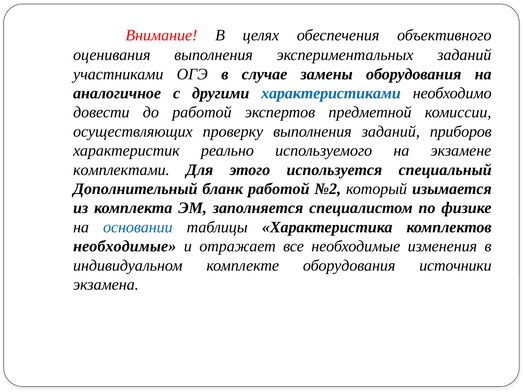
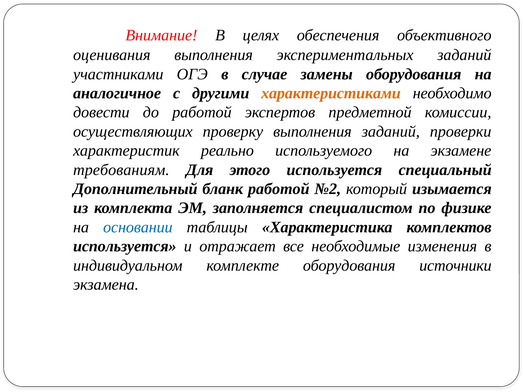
характеристиками colour: blue -> orange
приборов: приборов -> проверки
комплектами: комплектами -> требованиям
необходимые at (125, 246): необходимые -> используется
